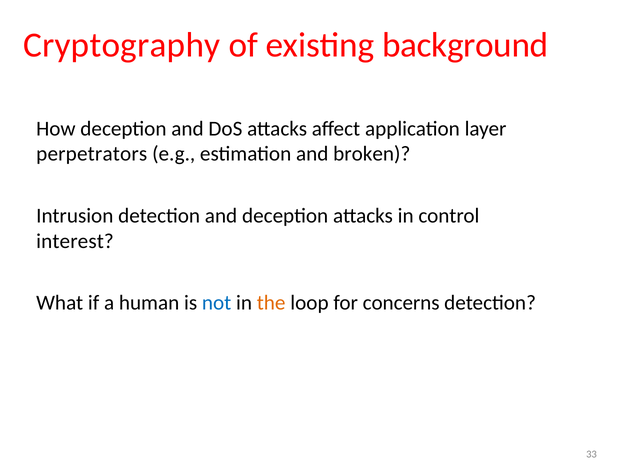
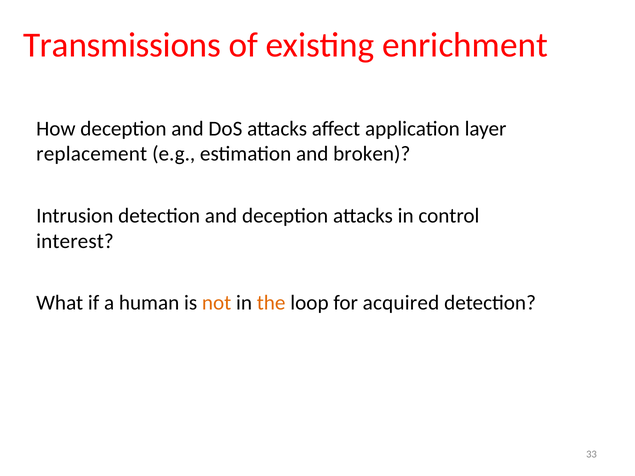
Cryptography: Cryptography -> Transmissions
background: background -> enrichment
perpetrators: perpetrators -> replacement
not colour: blue -> orange
concerns: concerns -> acquired
